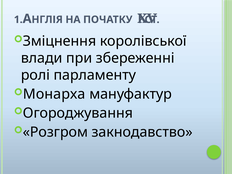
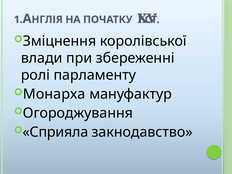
Розгром: Розгром -> Сприяла
